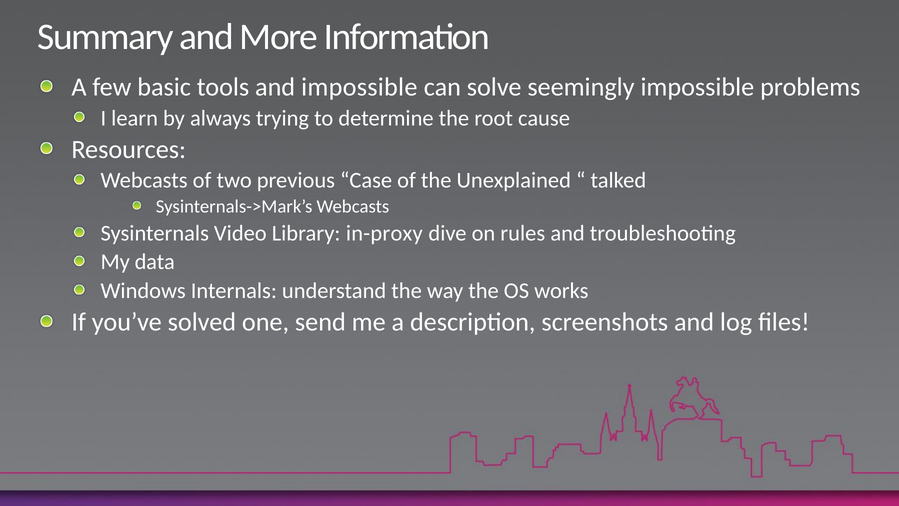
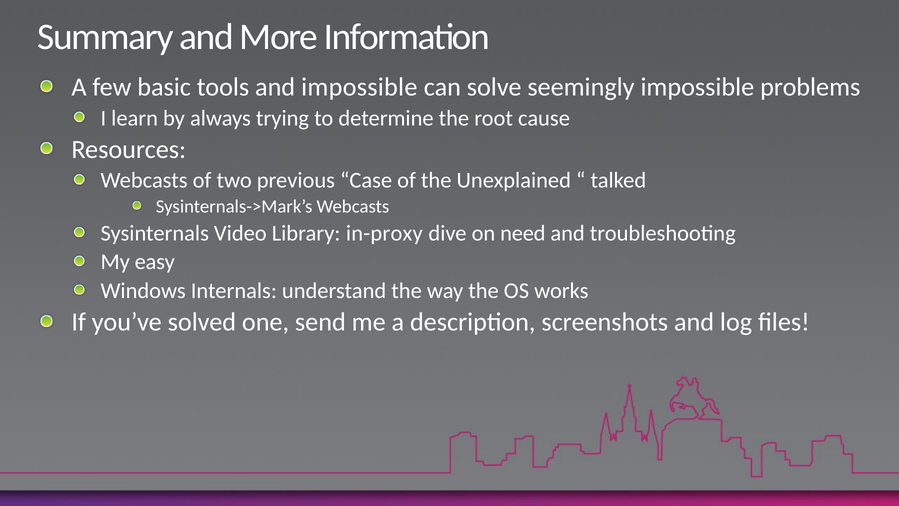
rules: rules -> need
data: data -> easy
